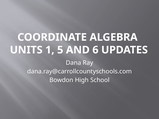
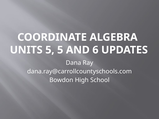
UNITS 1: 1 -> 5
